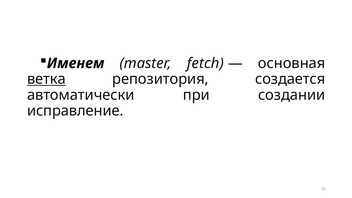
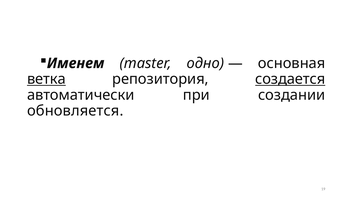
fetch: fetch -> одно
создается underline: none -> present
исправление: исправление -> обновляется
